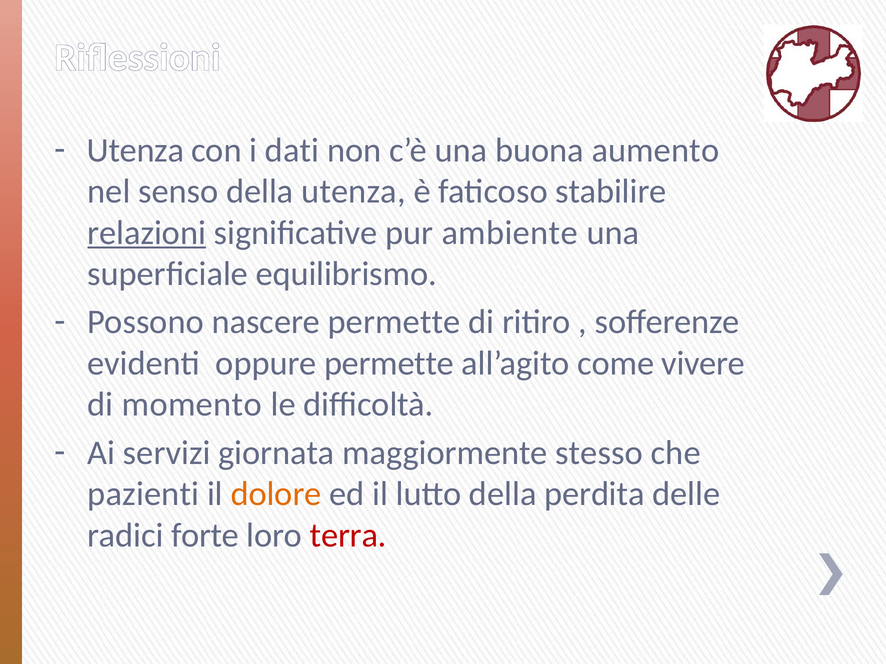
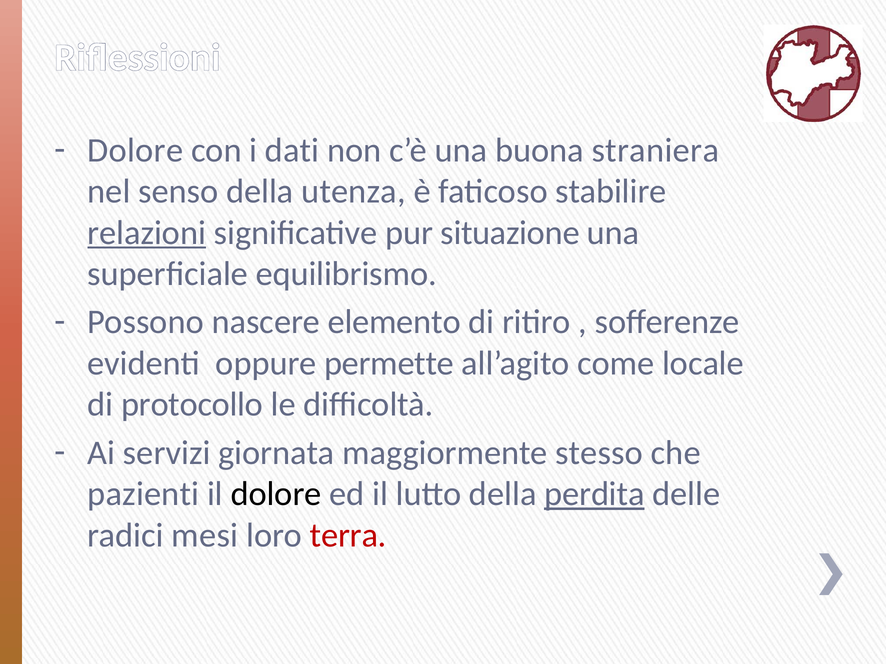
Utenza at (136, 150): Utenza -> Dolore
aumento: aumento -> straniera
ambiente: ambiente -> situazione
nascere permette: permette -> elemento
vivere: vivere -> locale
momento: momento -> protocollo
dolore at (276, 494) colour: orange -> black
perdita underline: none -> present
forte: forte -> mesi
